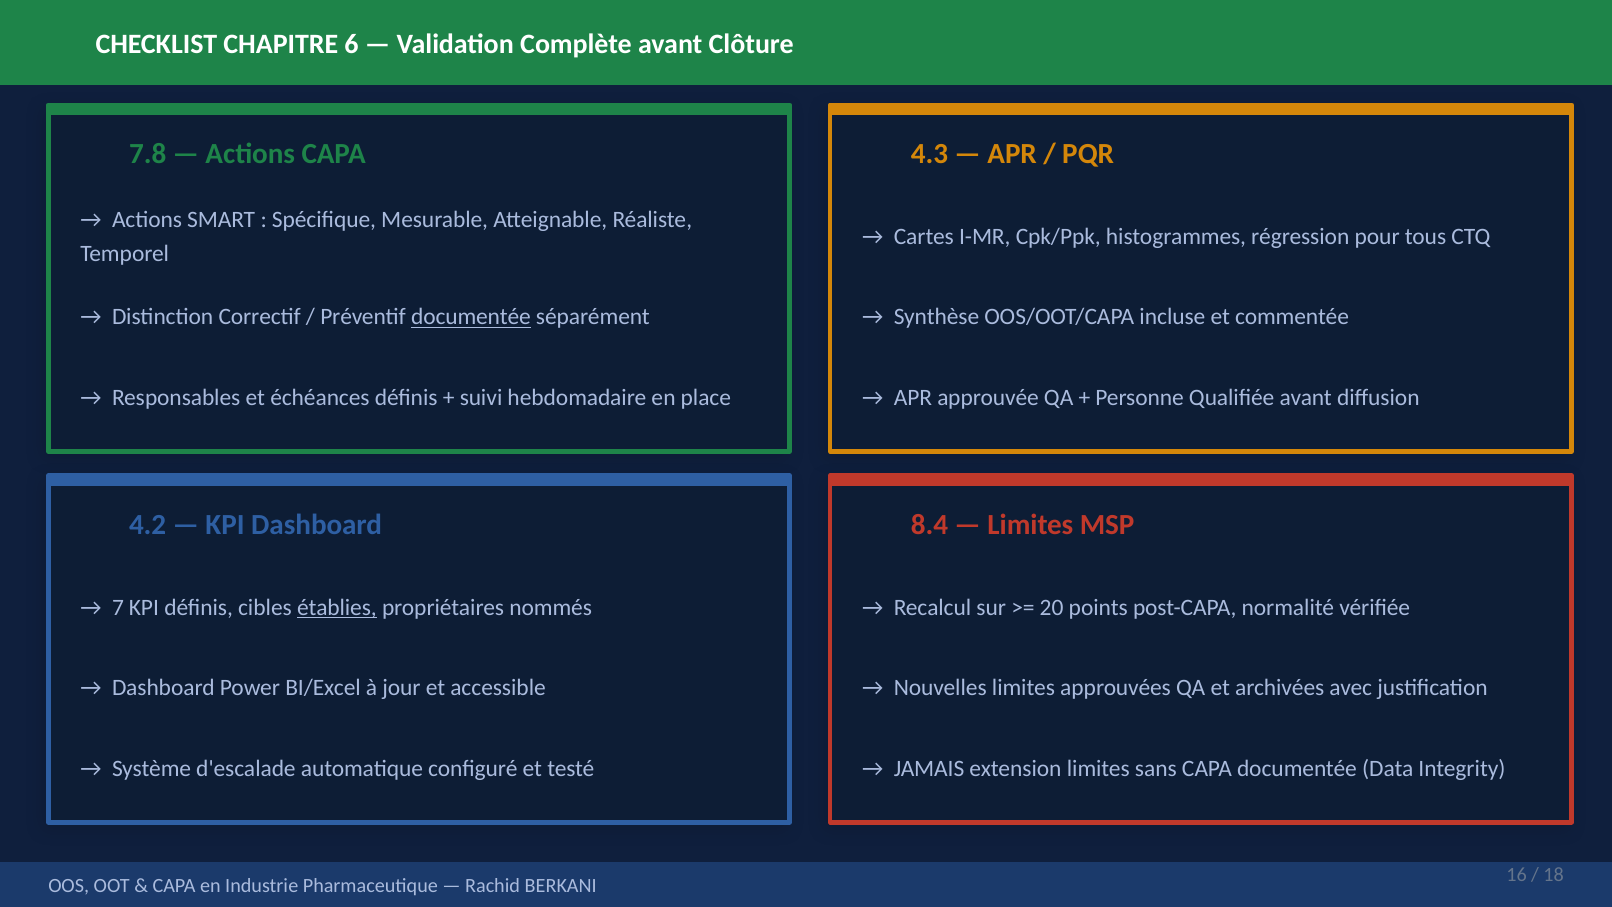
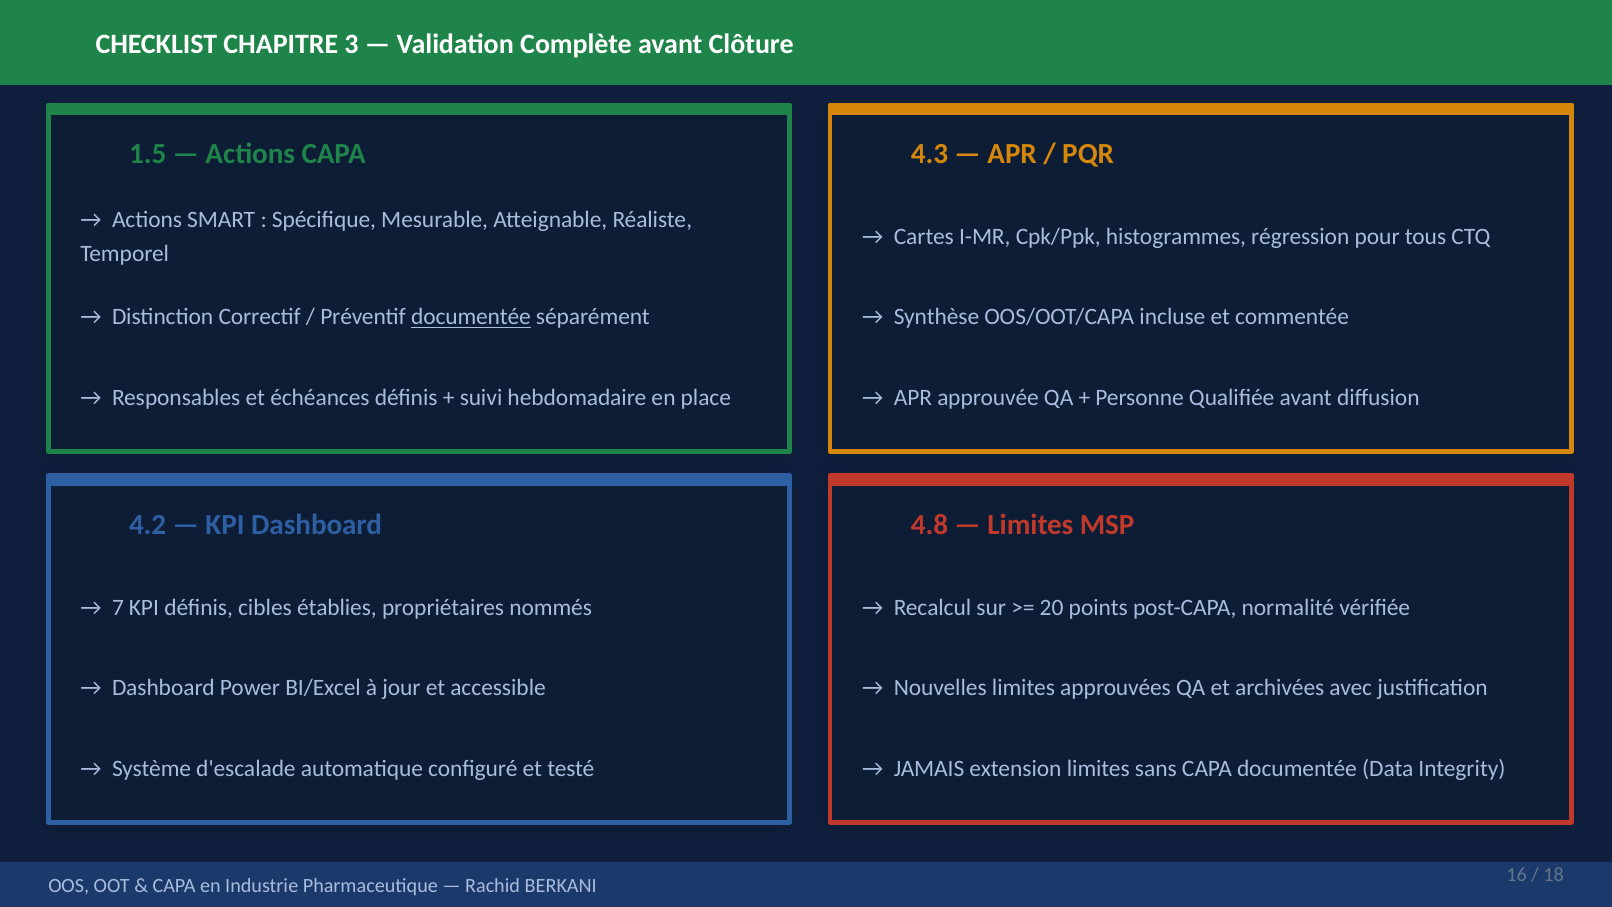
6: 6 -> 3
7.8: 7.8 -> 1.5
8.4: 8.4 -> 4.8
établies underline: present -> none
